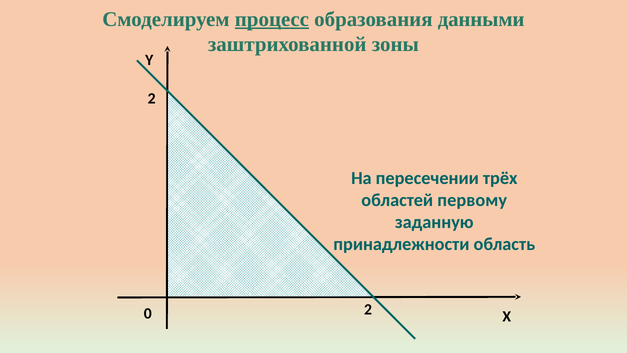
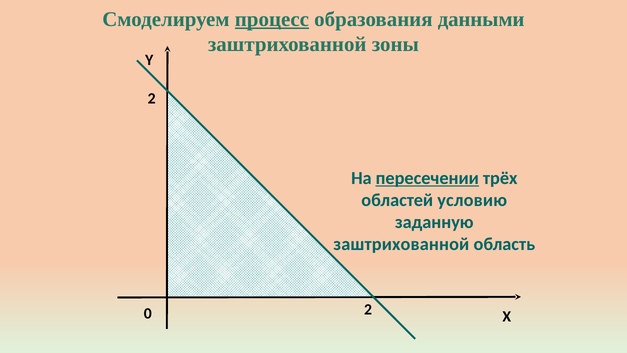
пересечении underline: none -> present
первому: первому -> условию
принадлежности at (401, 244): принадлежности -> заштрихованной
